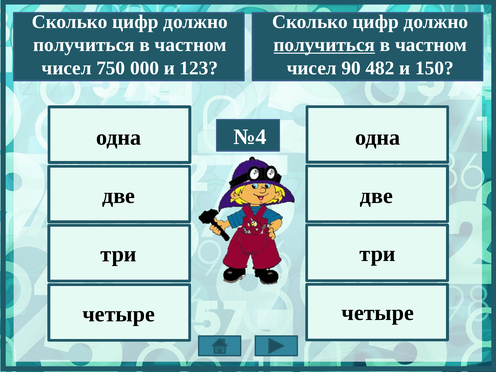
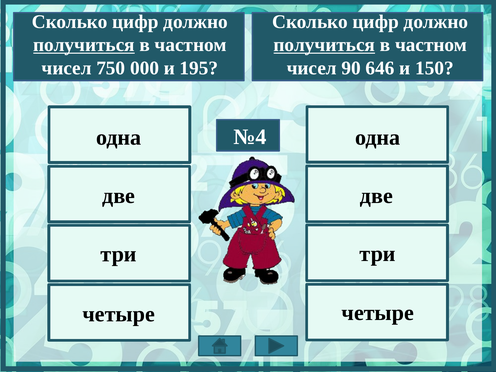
получиться at (84, 45) underline: none -> present
123: 123 -> 195
482: 482 -> 646
